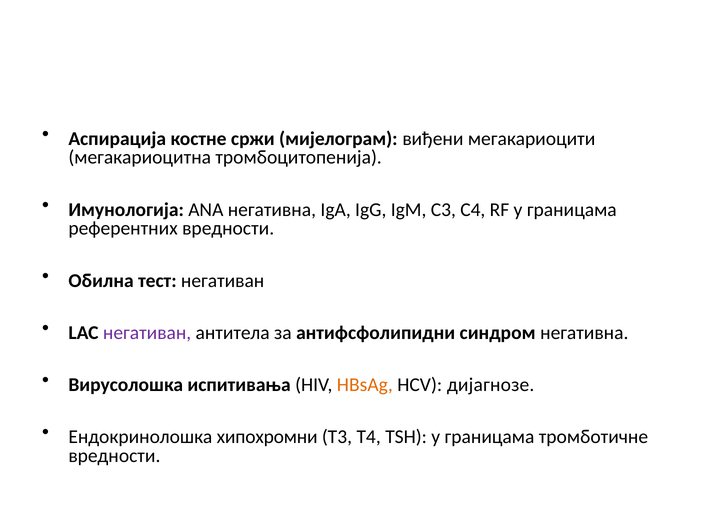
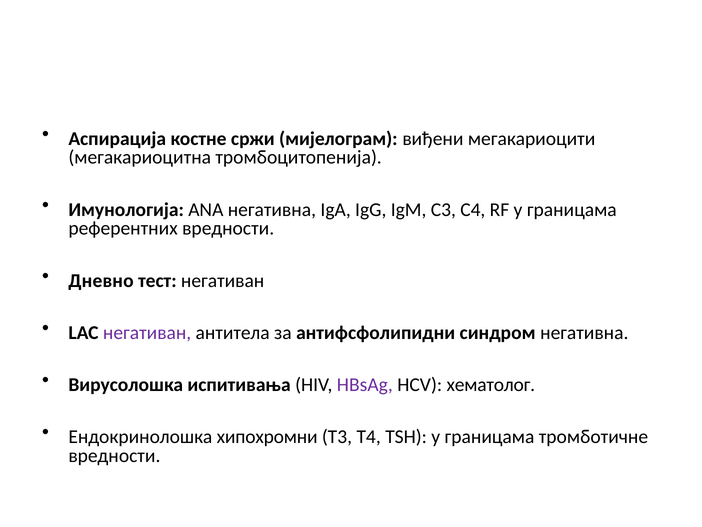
Обилна: Обилна -> Дневно
HBsAg colour: orange -> purple
дијагнозе: дијагнозе -> хематолог
